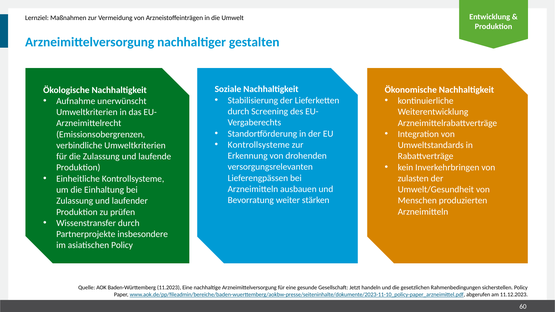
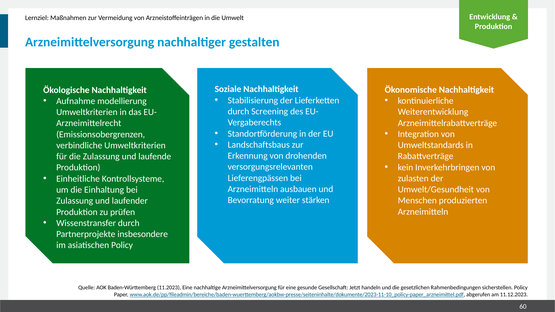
unerwünscht: unerwünscht -> modellierung
Kontrollsysteme at (259, 145): Kontrollsysteme -> Landschaftsbaus
